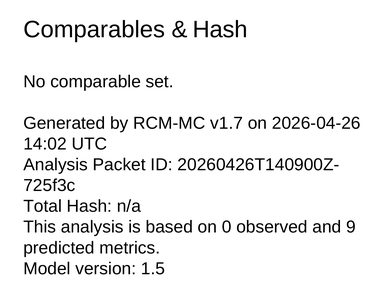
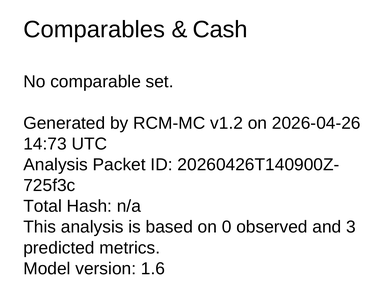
Hash at (220, 30): Hash -> Cash
v1.7: v1.7 -> v1.2
14:02: 14:02 -> 14:73
9: 9 -> 3
1.5: 1.5 -> 1.6
